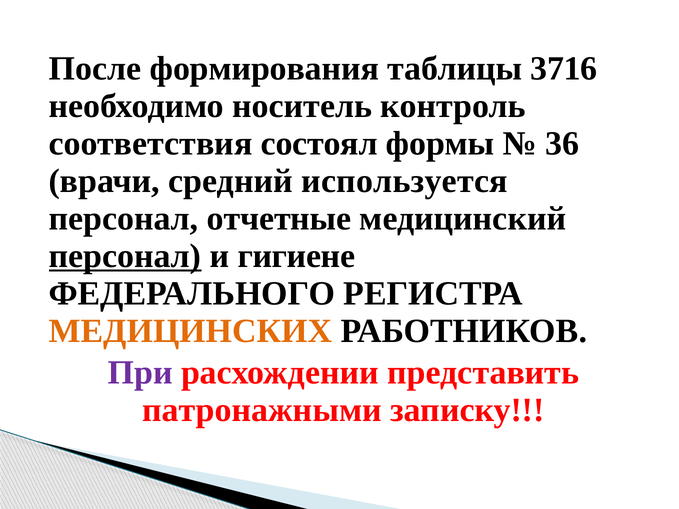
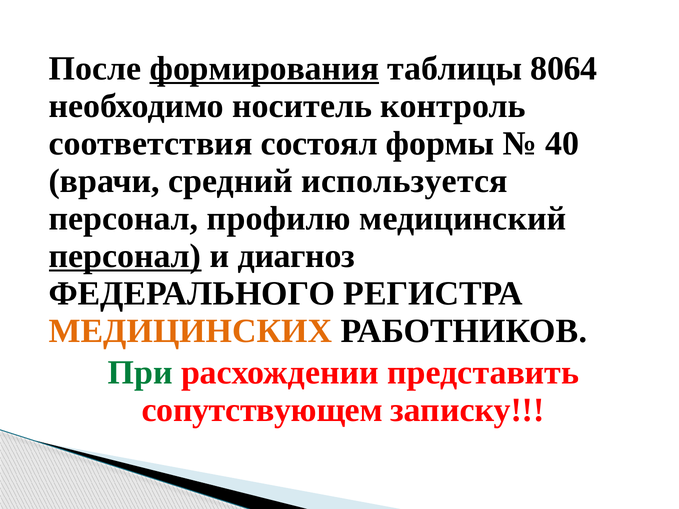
формирования underline: none -> present
3716: 3716 -> 8064
36: 36 -> 40
отчетные: отчетные -> профилю
гигиене: гигиене -> диагноз
При colour: purple -> green
патронажными: патронажными -> сопутствующем
